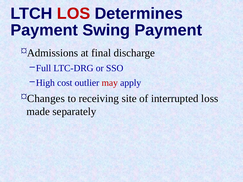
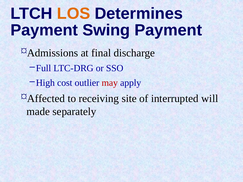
LOS colour: red -> orange
Changes: Changes -> Affected
loss: loss -> will
